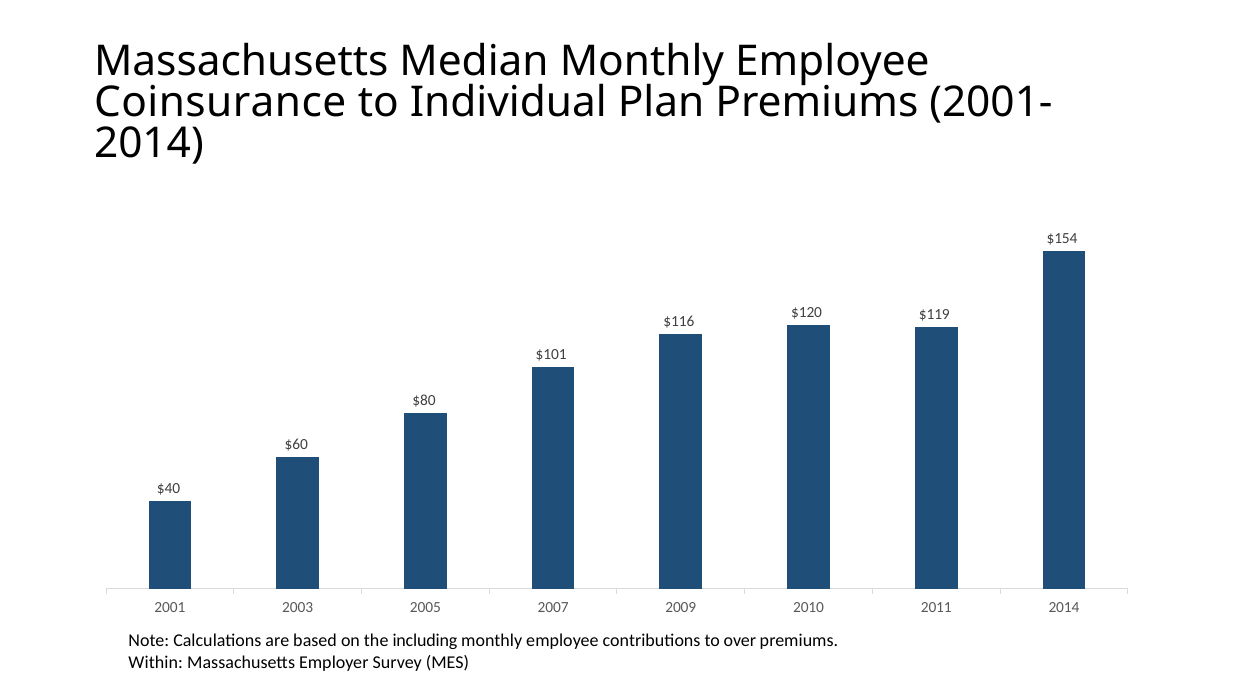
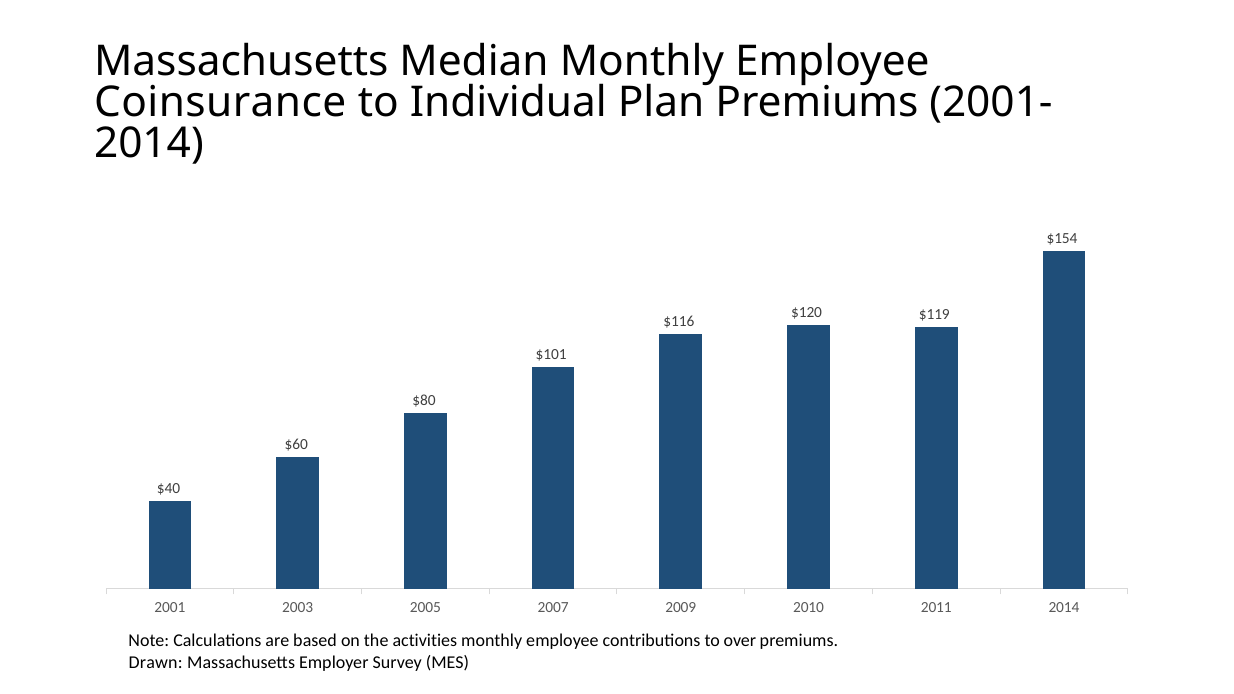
including: including -> activities
Within: Within -> Drawn
